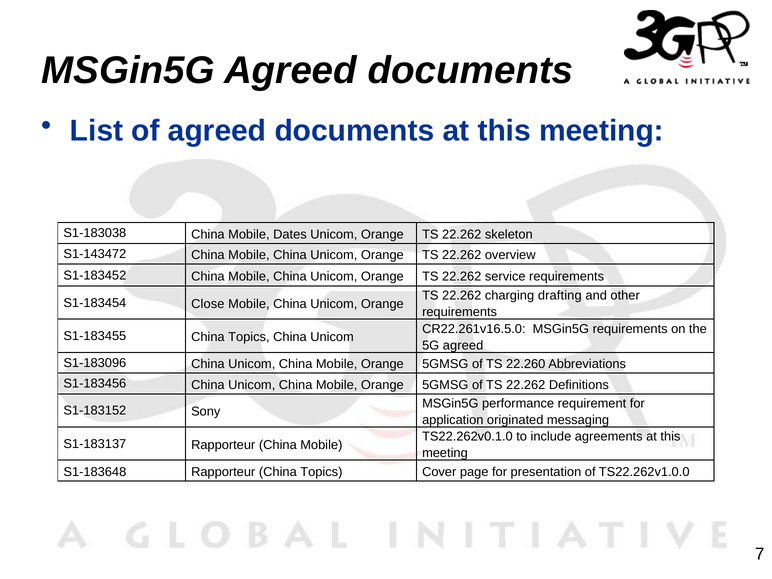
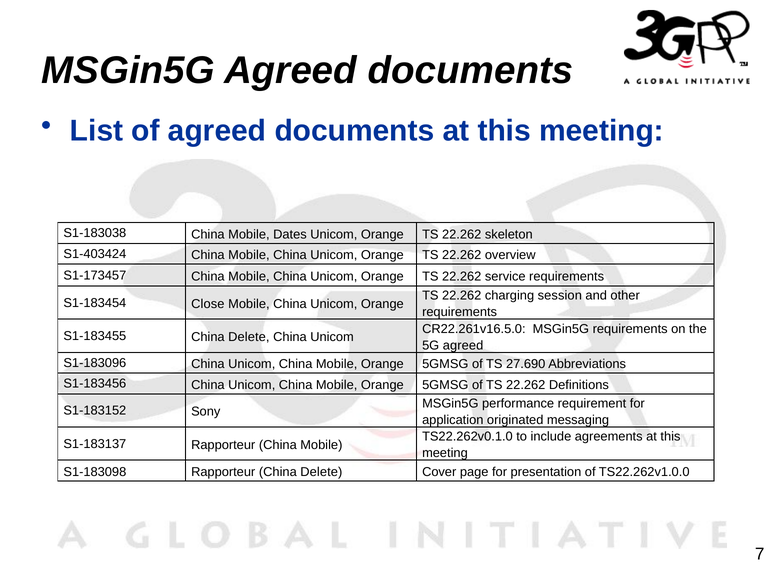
S1-143472: S1-143472 -> S1-403424
S1-183452: S1-183452 -> S1-173457
drafting: drafting -> session
S1-183455 China Topics: Topics -> Delete
22.260: 22.260 -> 27.690
S1-183648: S1-183648 -> S1-183098
Rapporteur China Topics: Topics -> Delete
